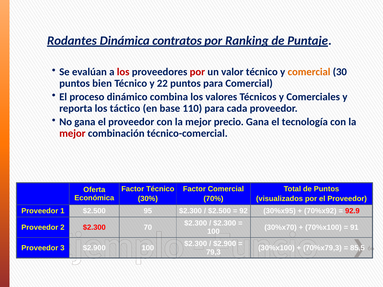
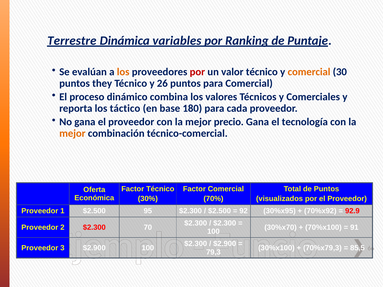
Rodantes: Rodantes -> Terrestre
contratos: contratos -> variables
los at (123, 72) colour: red -> orange
bien: bien -> they
22: 22 -> 26
110: 110 -> 180
mejor at (72, 134) colour: red -> orange
